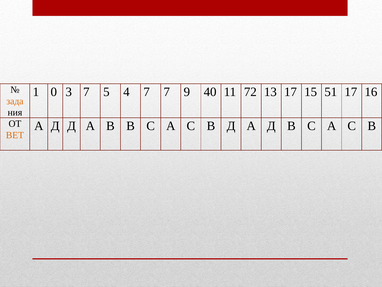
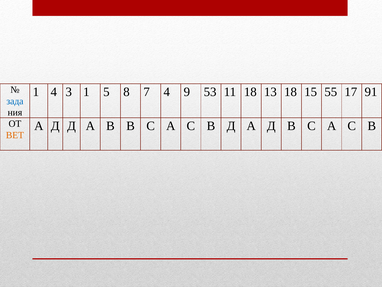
1 0: 0 -> 4
3 7: 7 -> 1
4: 4 -> 8
7 7: 7 -> 4
40: 40 -> 53
11 72: 72 -> 18
13 17: 17 -> 18
51: 51 -> 55
16: 16 -> 91
зада colour: orange -> blue
